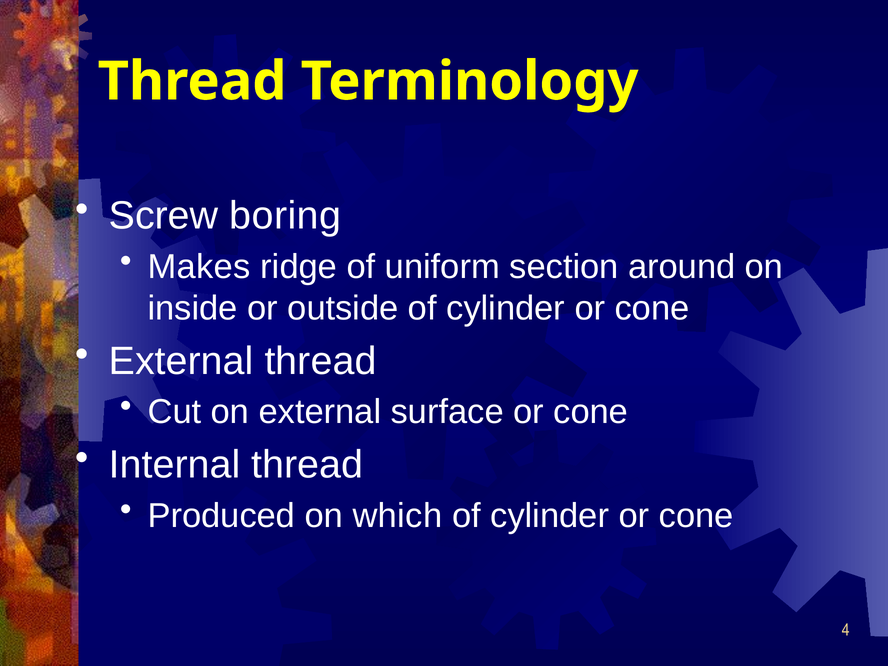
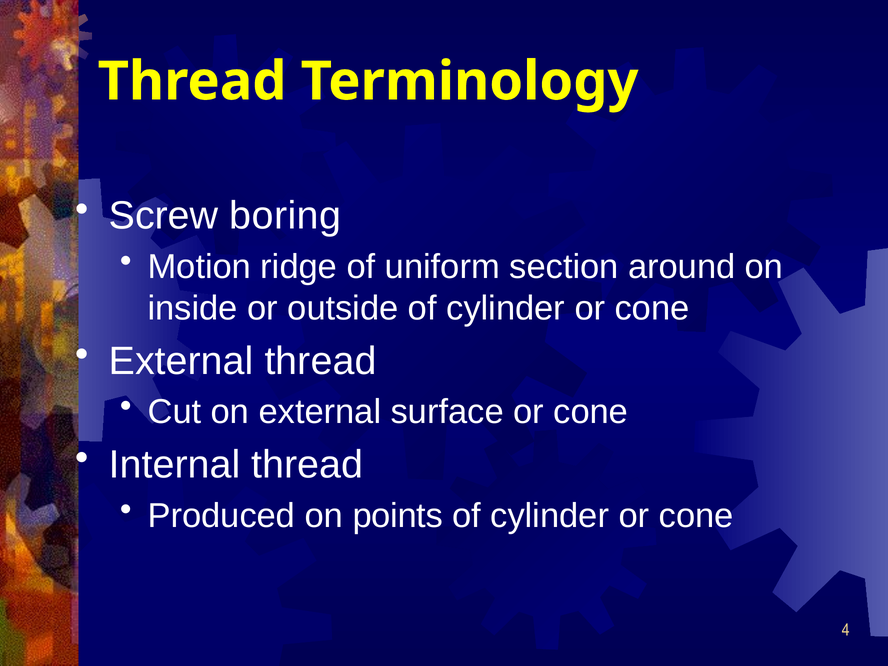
Makes: Makes -> Motion
which: which -> points
